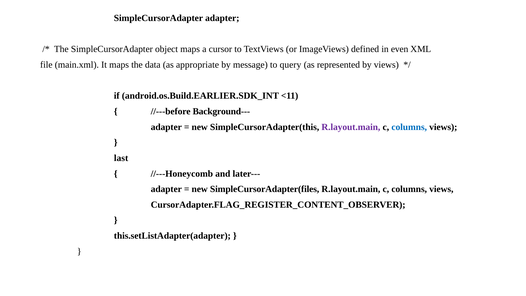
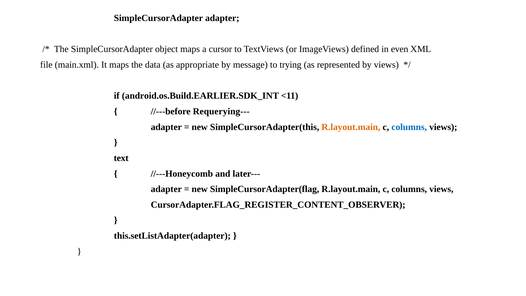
query: query -> trying
Background---: Background--- -> Requerying---
R.layout.main at (351, 127) colour: purple -> orange
last: last -> text
SimpleCursorAdapter(files: SimpleCursorAdapter(files -> SimpleCursorAdapter(flag
